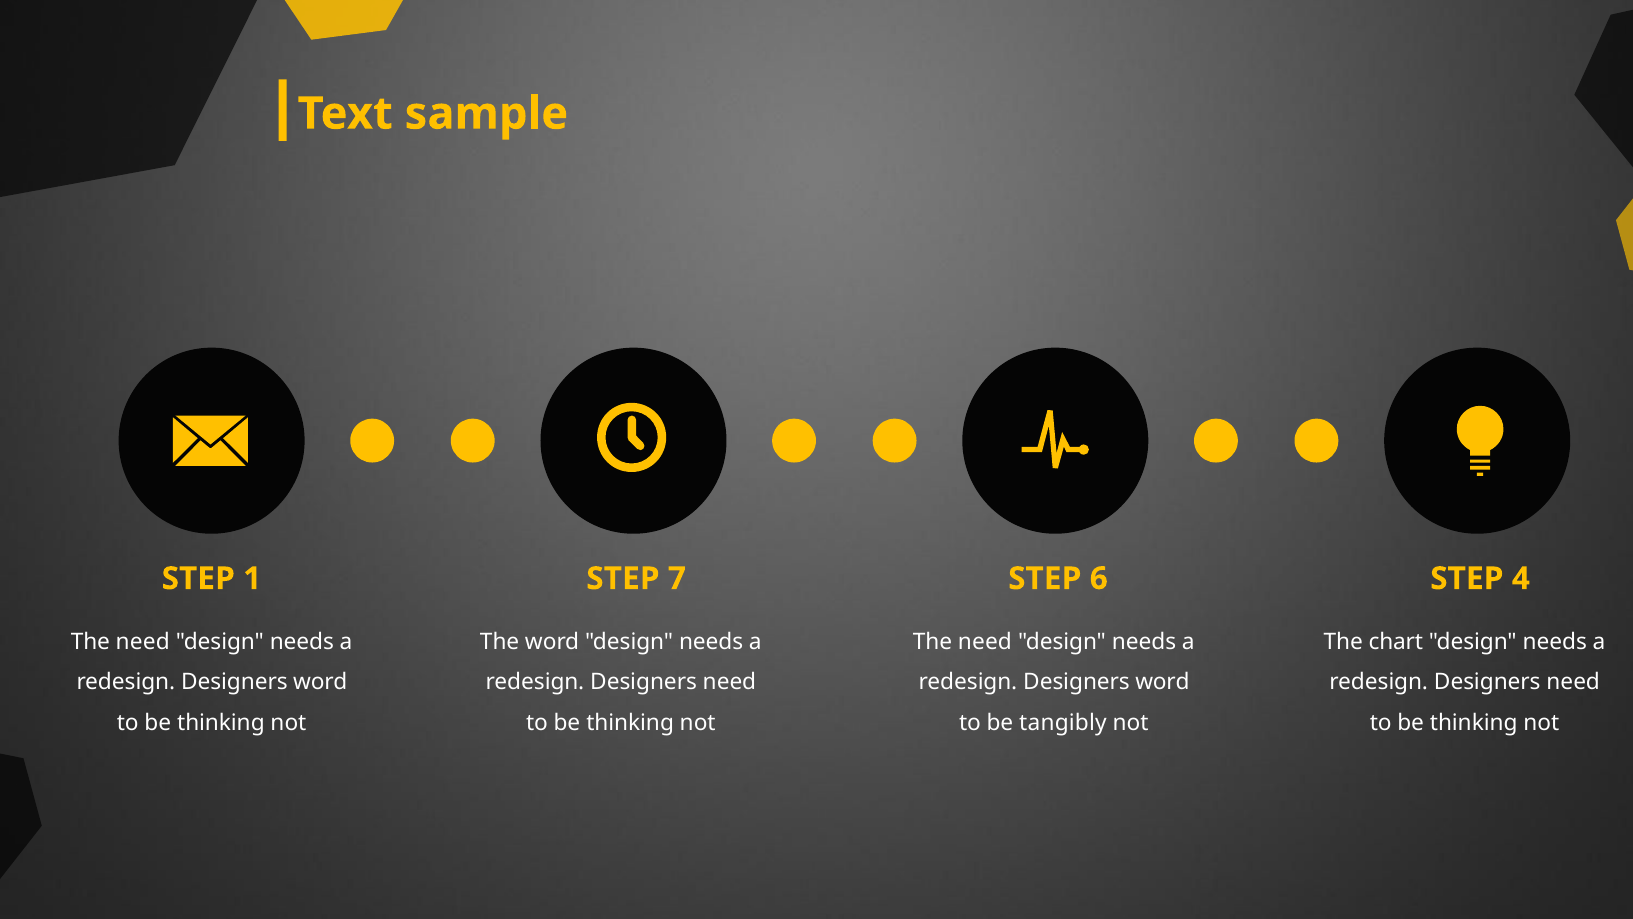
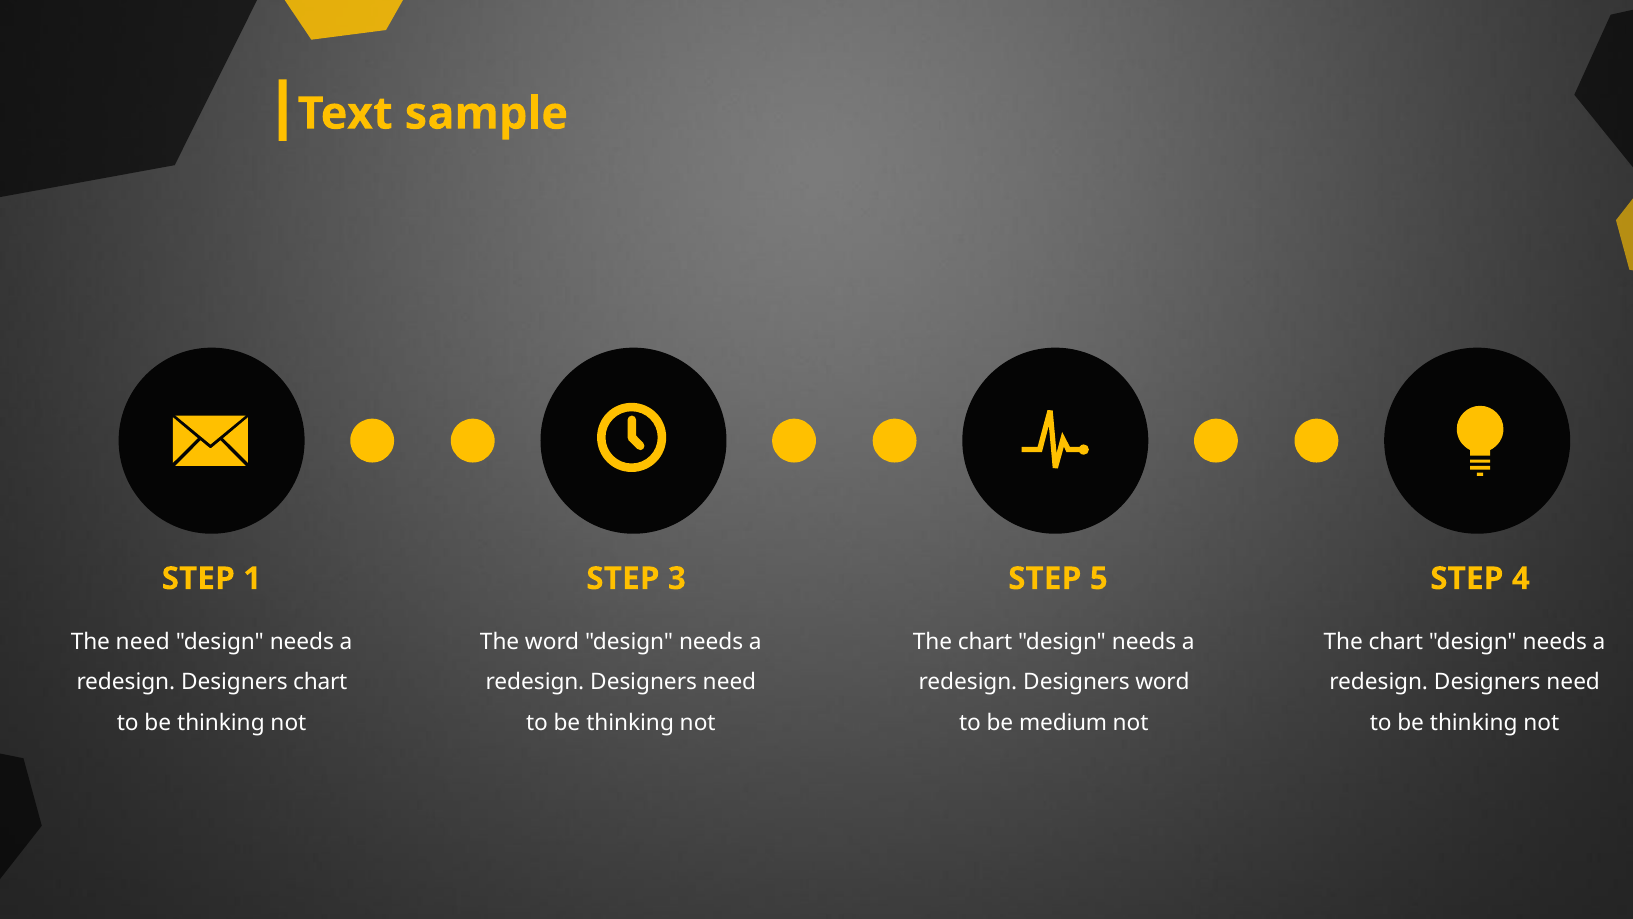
7: 7 -> 3
6: 6 -> 5
need at (985, 641): need -> chart
word at (320, 682): word -> chart
tangibly: tangibly -> medium
